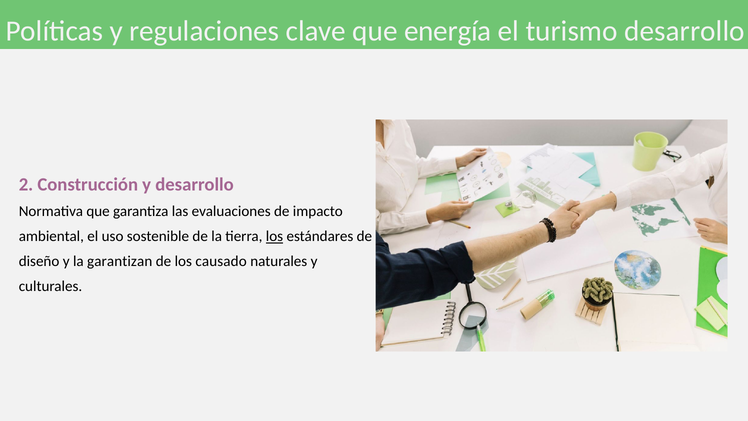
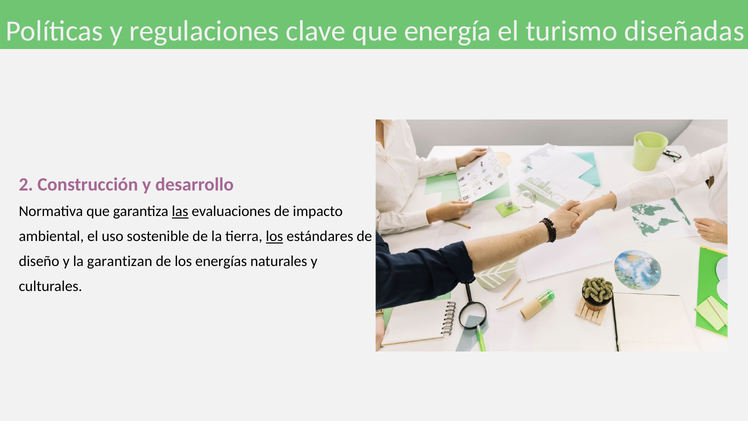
turismo desarrollo: desarrollo -> diseñadas
las underline: none -> present
causado: causado -> energías
